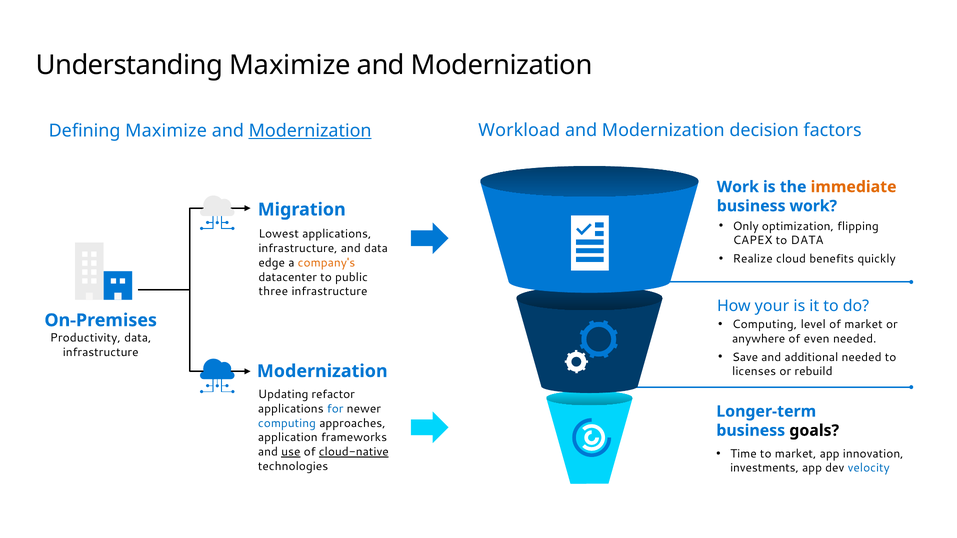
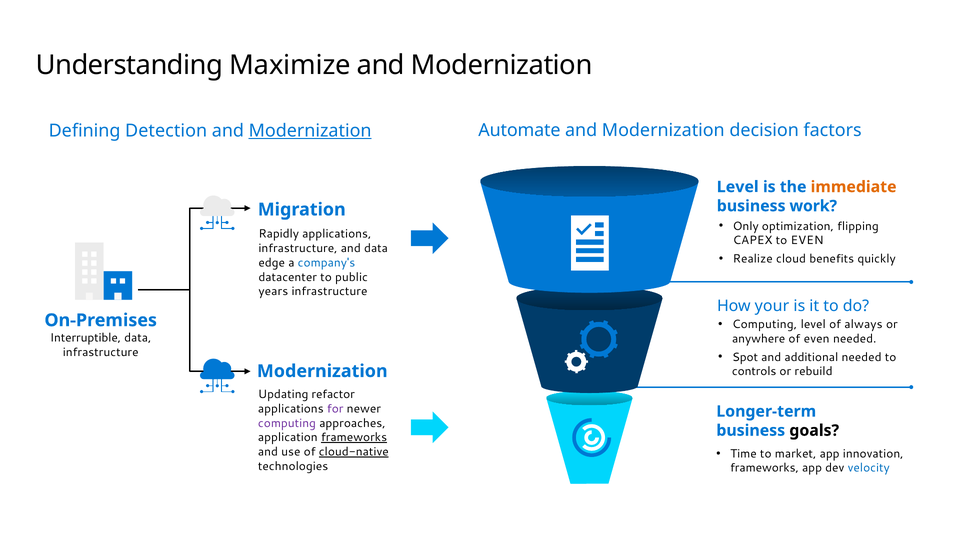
Workload: Workload -> Automate
Defining Maximize: Maximize -> Detection
Work at (738, 187): Work -> Level
Lowest: Lowest -> Rapidly
to DATA: DATA -> EVEN
company's colour: orange -> blue
three: three -> years
of market: market -> always
Productivity: Productivity -> Interruptible
Save: Save -> Spot
licenses: licenses -> controls
for colour: blue -> purple
computing at (287, 423) colour: blue -> purple
frameworks at (354, 438) underline: none -> present
use underline: present -> none
investments at (765, 468): investments -> frameworks
